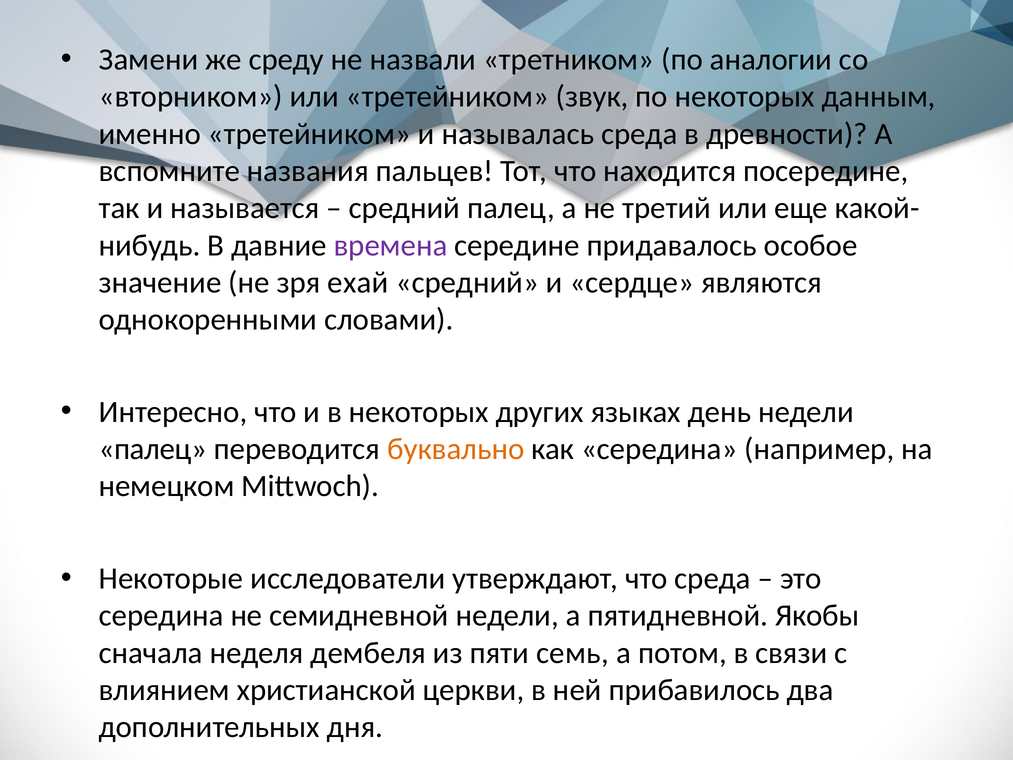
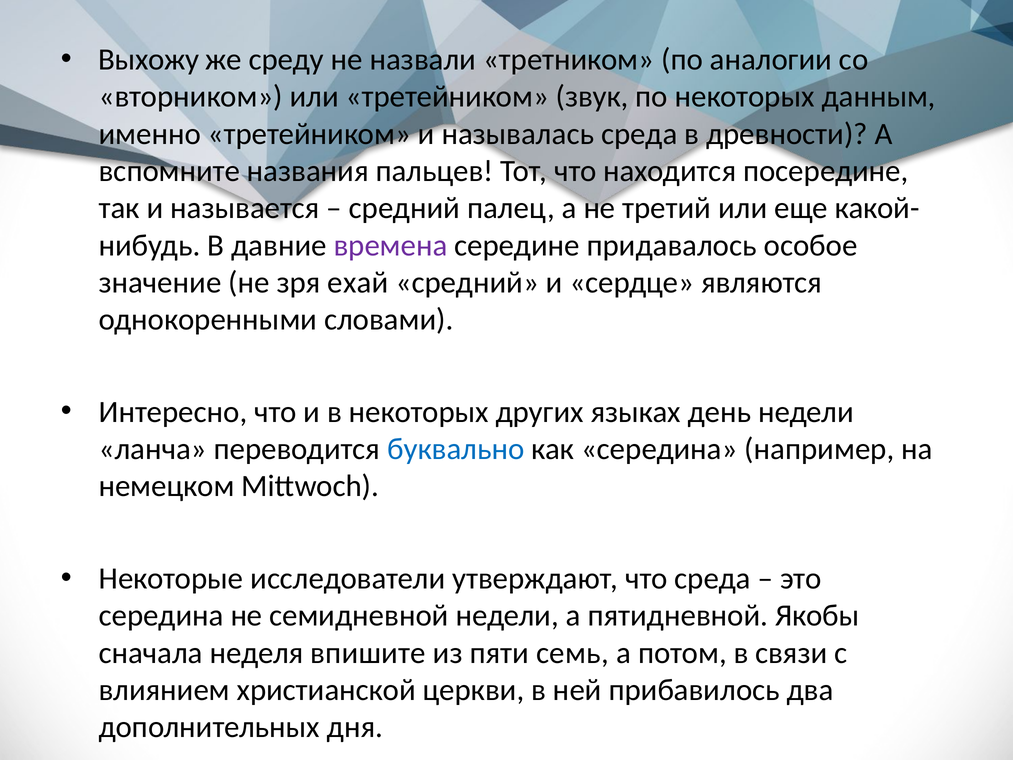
Замени: Замени -> Выхожу
палец at (153, 449): палец -> ланча
буквально colour: orange -> blue
дембеля: дембеля -> впишите
